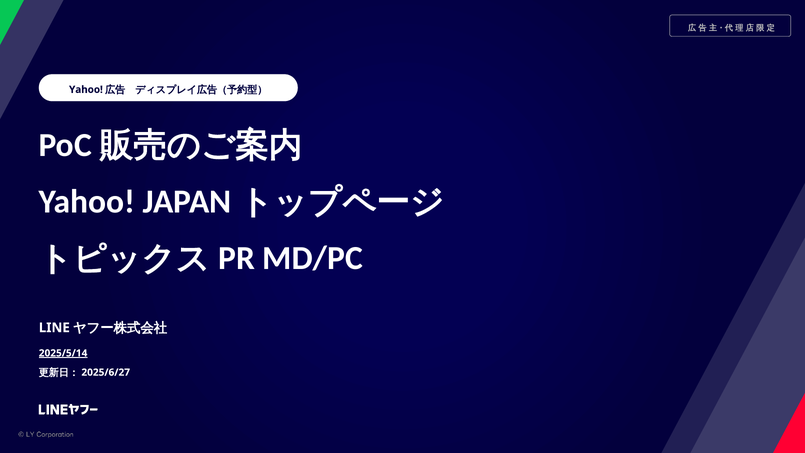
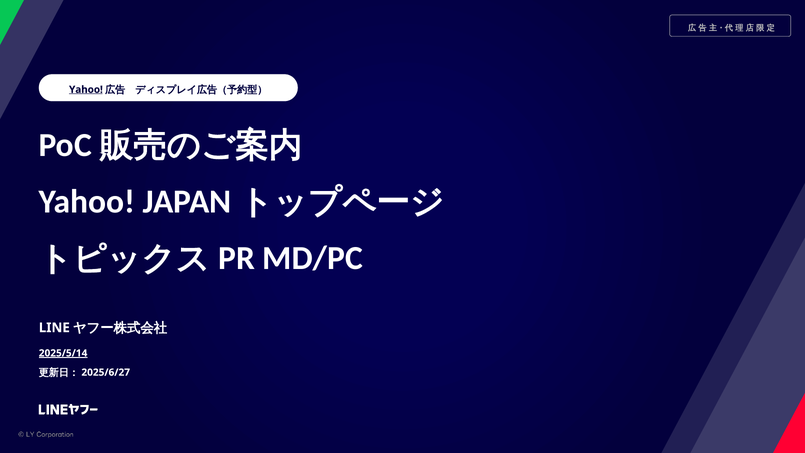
Yahoo at (86, 90) underline: none -> present
